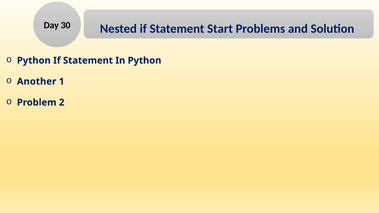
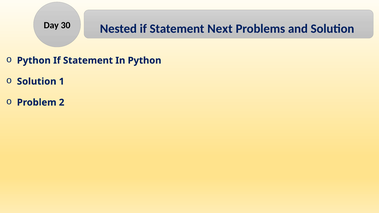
Start: Start -> Next
Another at (37, 82): Another -> Solution
